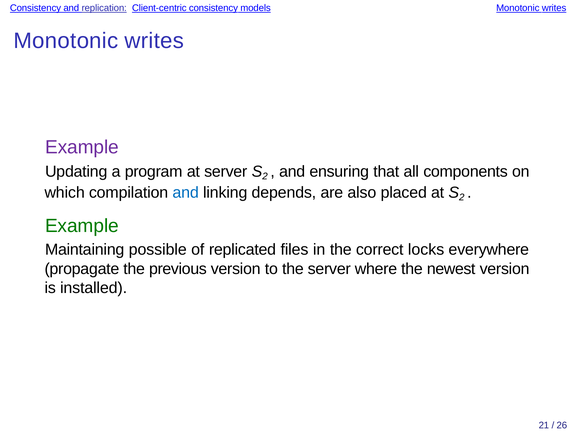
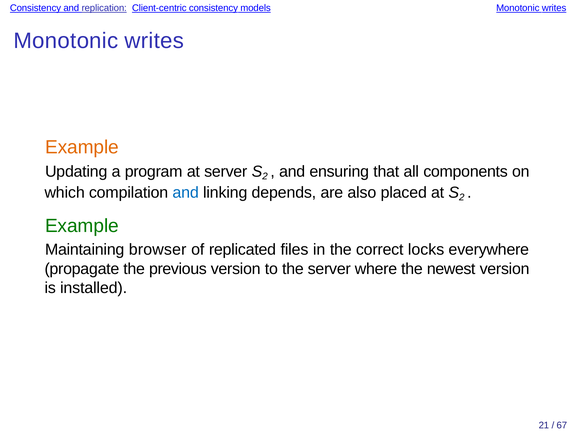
Example at (82, 147) colour: purple -> orange
possible: possible -> browser
26: 26 -> 67
